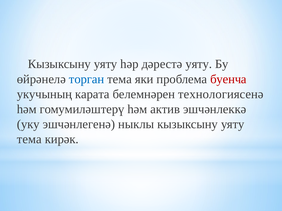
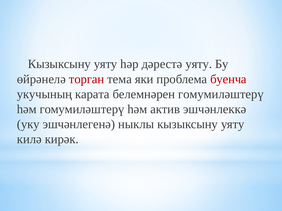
торган colour: blue -> red
белемнәрен технологиясенә: технологиясенә -> гомумиләштерү
тема at (29, 139): тема -> килә
